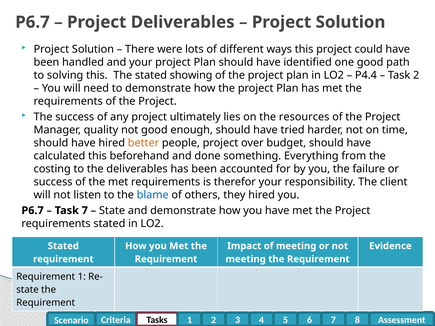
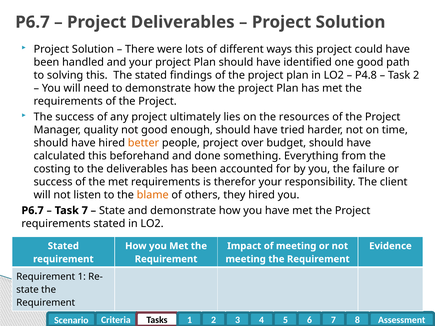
showing: showing -> findings
P4.4: P4.4 -> P4.8
blame colour: blue -> orange
